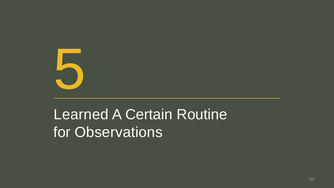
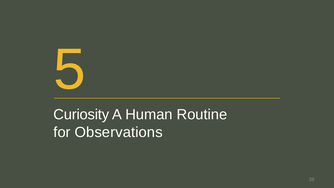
Learned: Learned -> Curiosity
Certain: Certain -> Human
